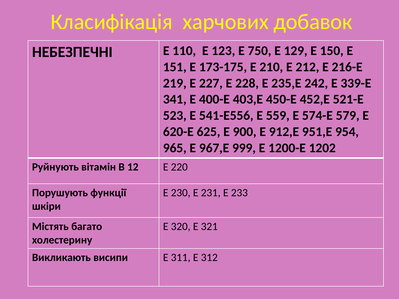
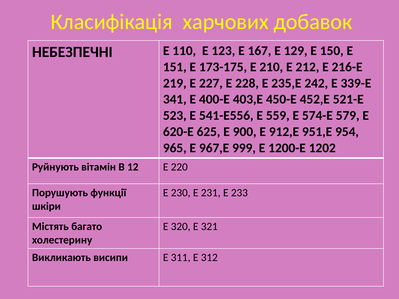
750: 750 -> 167
